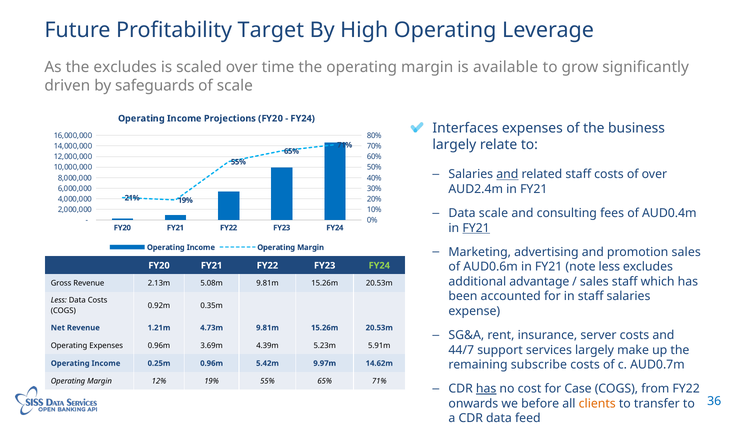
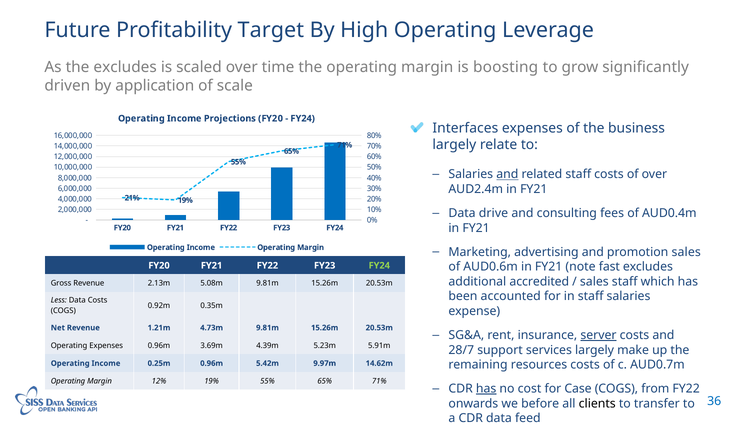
available: available -> boosting
safeguards: safeguards -> application
Data scale: scale -> drive
FY21 at (476, 228) underline: present -> none
note less: less -> fast
advantage: advantage -> accredited
server underline: none -> present
44/7: 44/7 -> 28/7
subscribe: subscribe -> resources
clients colour: orange -> black
